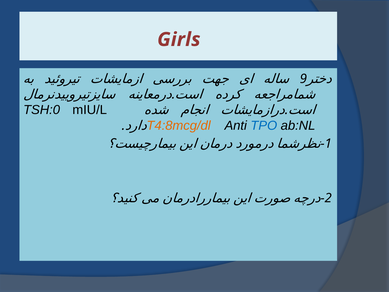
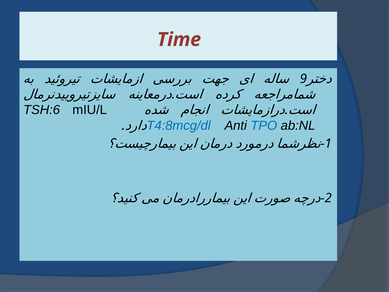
Girls: Girls -> Time
TSH:0: TSH:0 -> TSH:6
T4:8mcg/dl colour: orange -> blue
